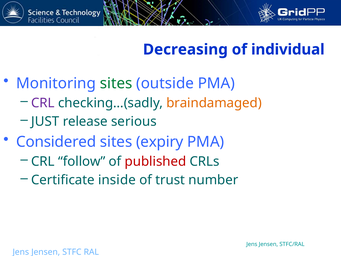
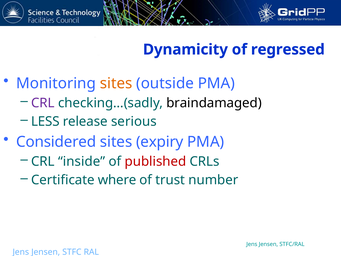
Decreasing: Decreasing -> Dynamicity
individual: individual -> regressed
sites at (116, 83) colour: green -> orange
braindamaged colour: orange -> black
JUST: JUST -> LESS
follow: follow -> inside
inside: inside -> where
